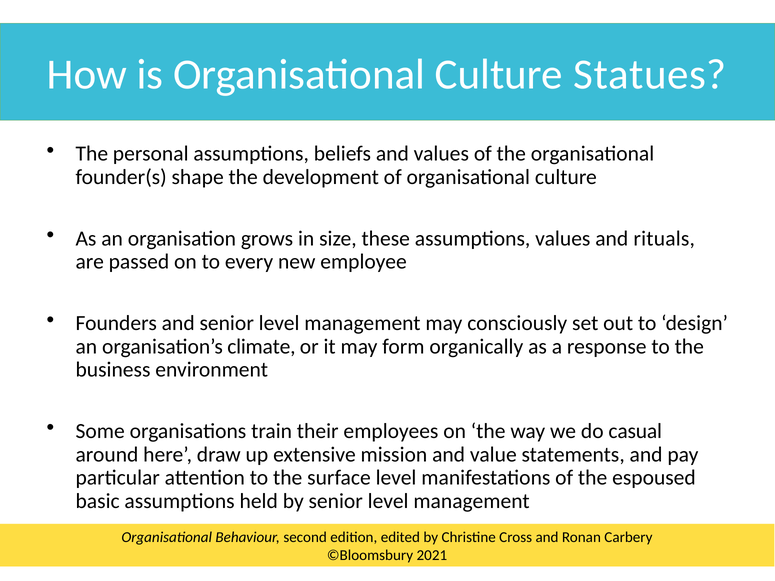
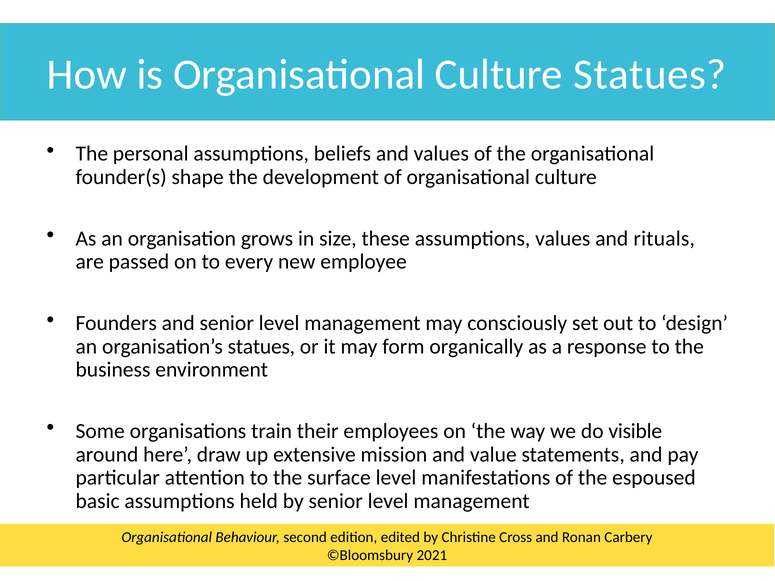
organisation’s climate: climate -> statues
casual: casual -> visible
